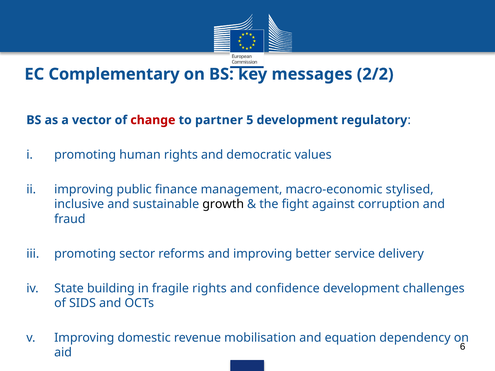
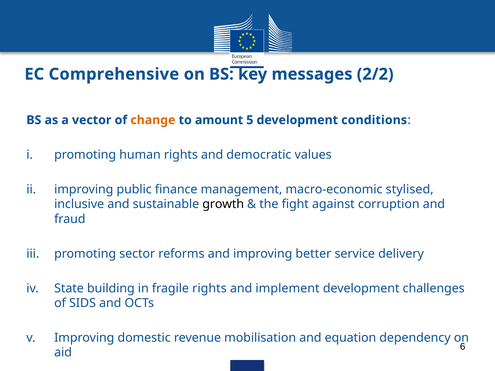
Complementary: Complementary -> Comprehensive
change colour: red -> orange
partner: partner -> amount
regulatory: regulatory -> conditions
confidence: confidence -> implement
